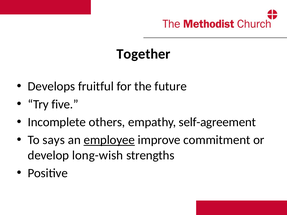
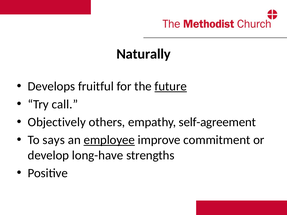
Together: Together -> Naturally
future underline: none -> present
five: five -> call
Incomplete: Incomplete -> Objectively
long-wish: long-wish -> long-have
